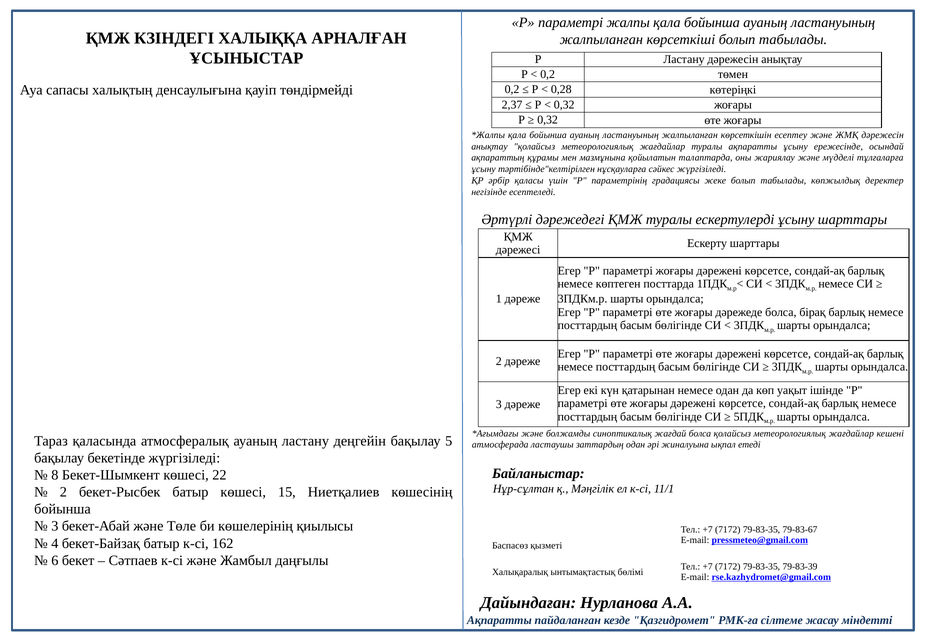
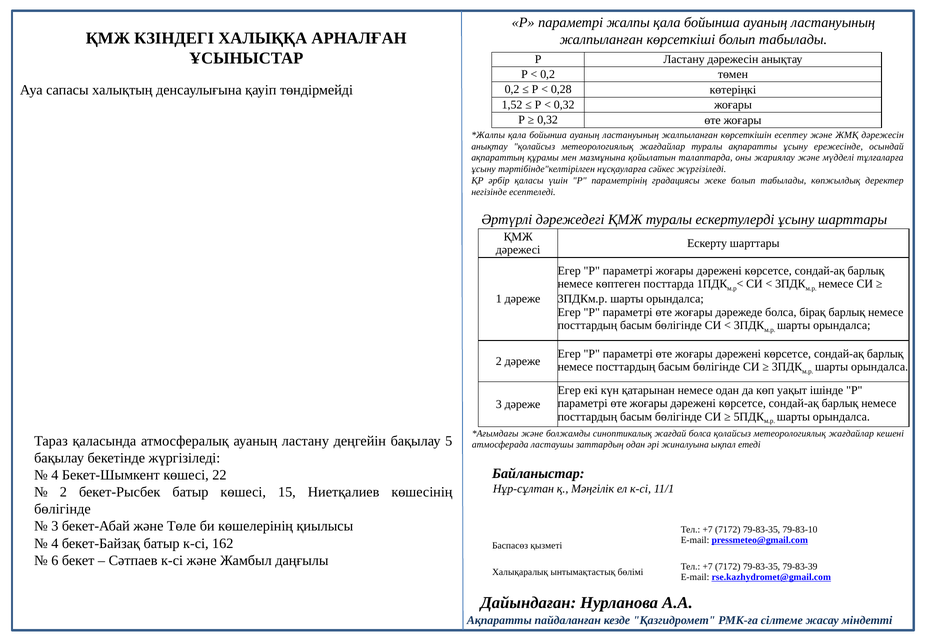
2,37: 2,37 -> 1,52
8 at (55, 475): 8 -> 4
бойынша at (62, 509): бойынша -> бөлігінде
79-83-67: 79-83-67 -> 79-83-10
